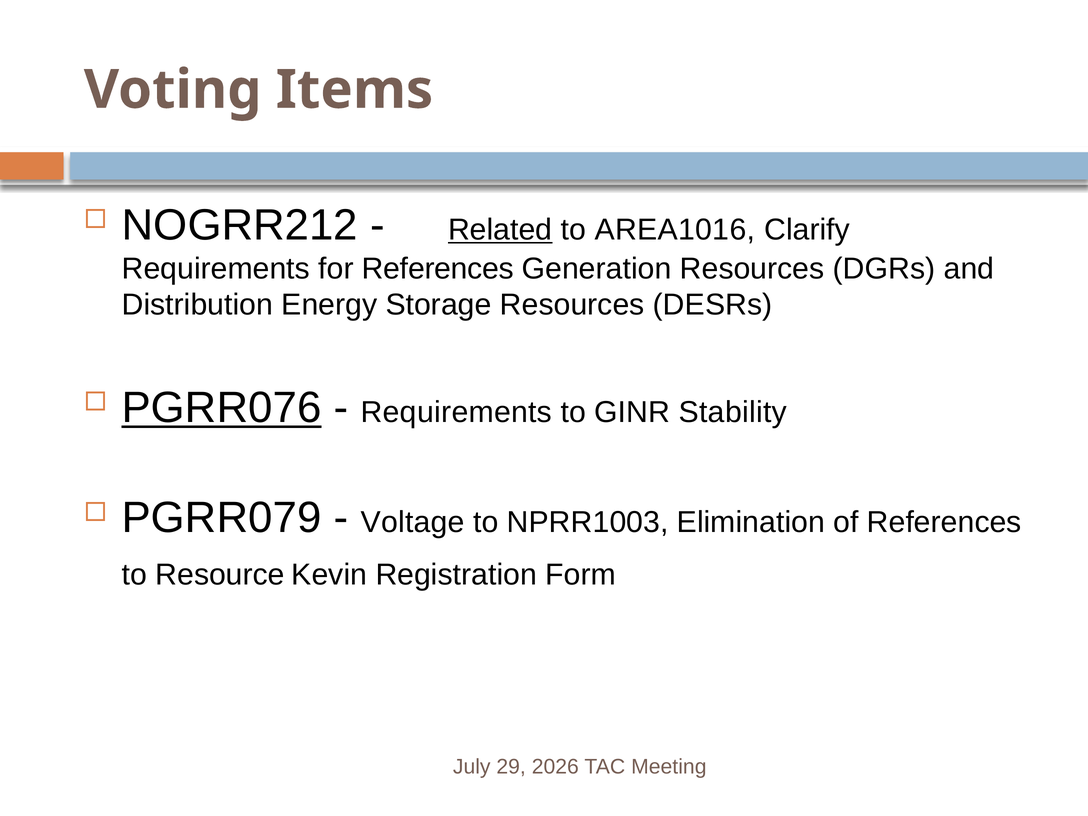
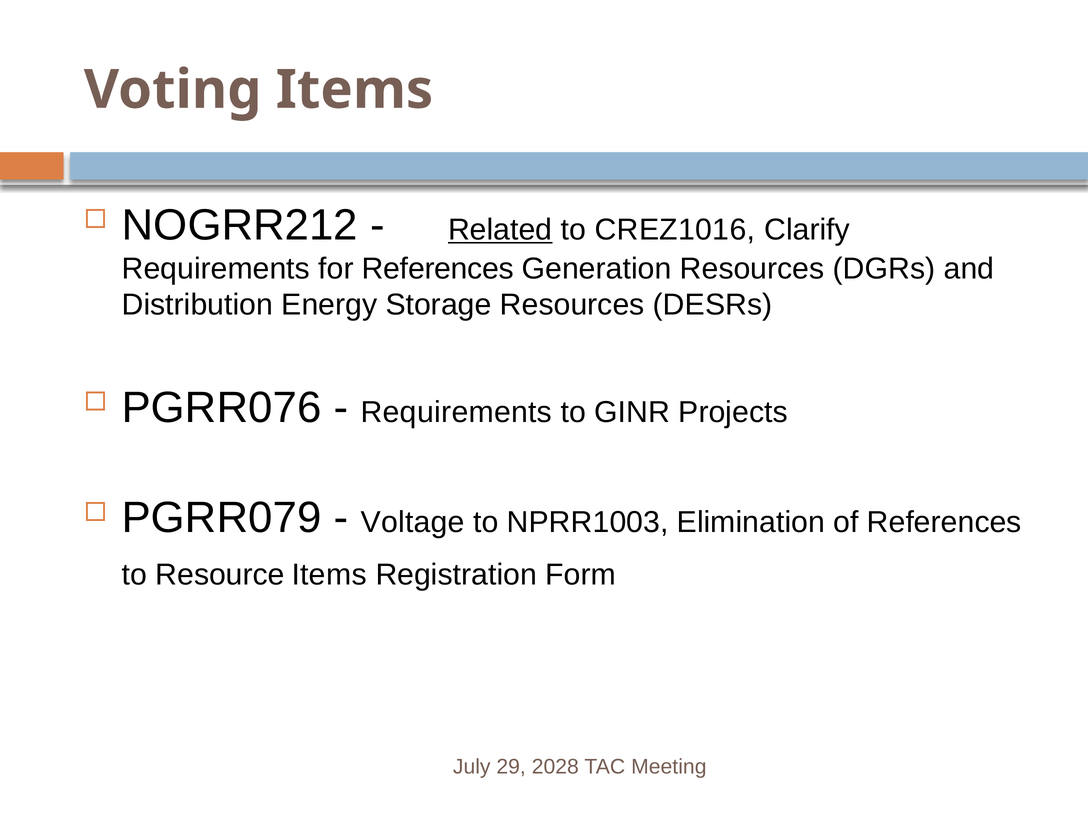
AREA1016: AREA1016 -> CREZ1016
PGRR076 underline: present -> none
Stability: Stability -> Projects
Resource Kevin: Kevin -> Items
2026: 2026 -> 2028
